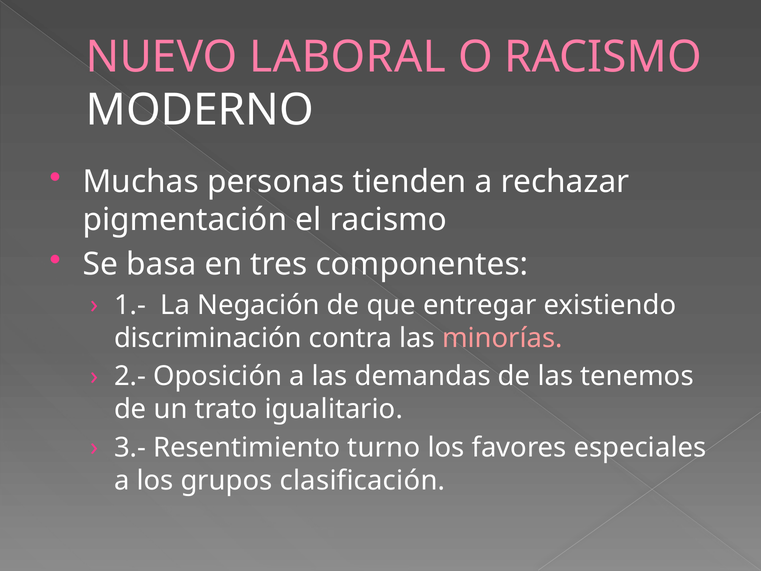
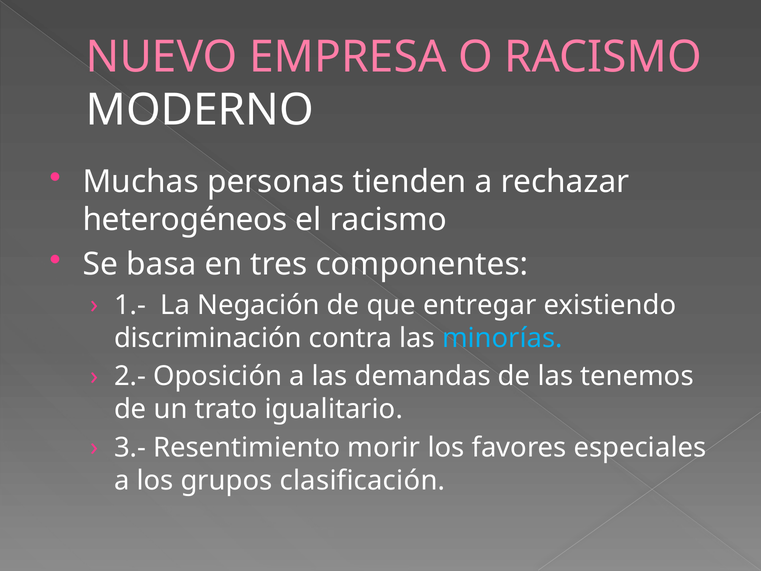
LABORAL: LABORAL -> EMPRESA
pigmentación: pigmentación -> heterogéneos
minorías colour: pink -> light blue
turno: turno -> morir
